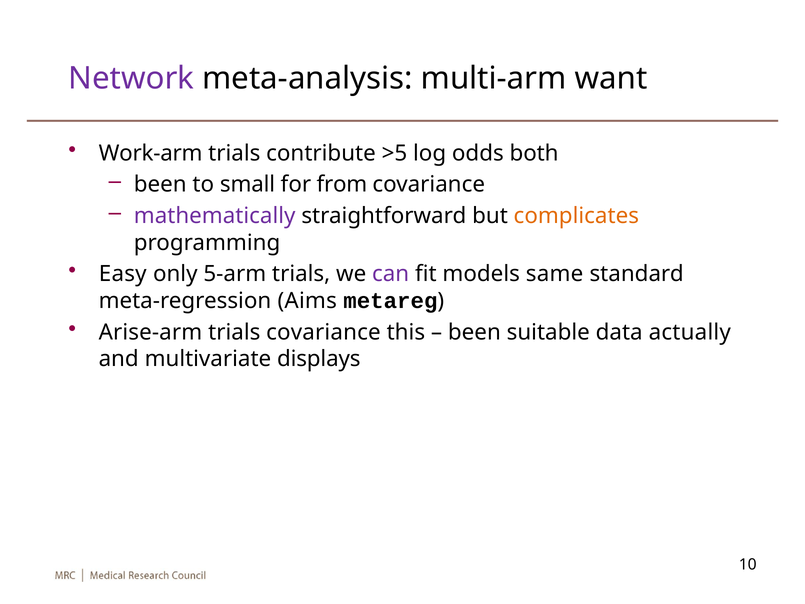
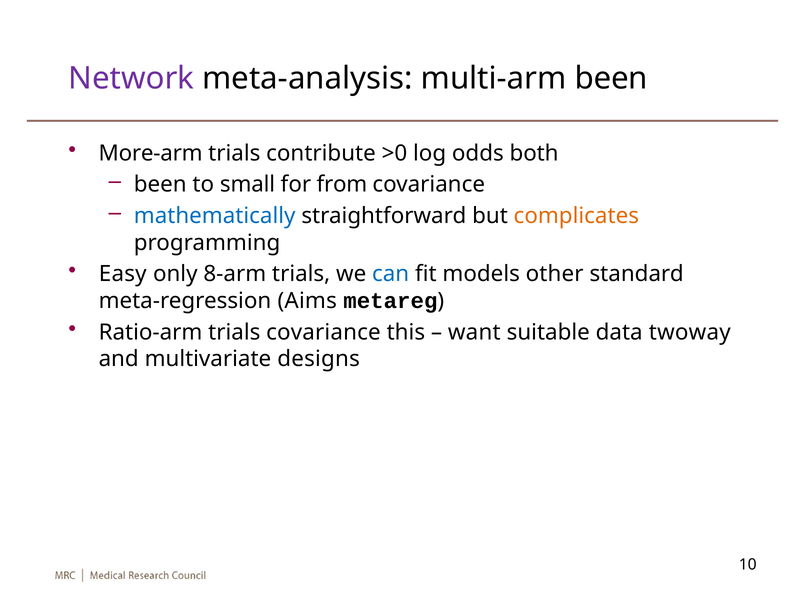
multi-arm want: want -> been
Work-arm: Work-arm -> More-arm
>5: >5 -> >0
mathematically colour: purple -> blue
5-arm: 5-arm -> 8-arm
can colour: purple -> blue
same: same -> other
Arise-arm: Arise-arm -> Ratio-arm
been at (474, 332): been -> want
actually: actually -> twoway
displays: displays -> designs
